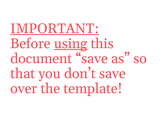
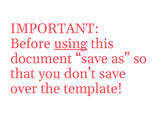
IMPORTANT underline: present -> none
